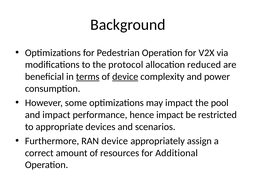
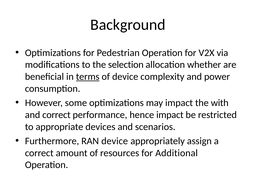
protocol: protocol -> selection
reduced: reduced -> whether
device at (125, 77) underline: present -> none
pool: pool -> with
and impact: impact -> correct
